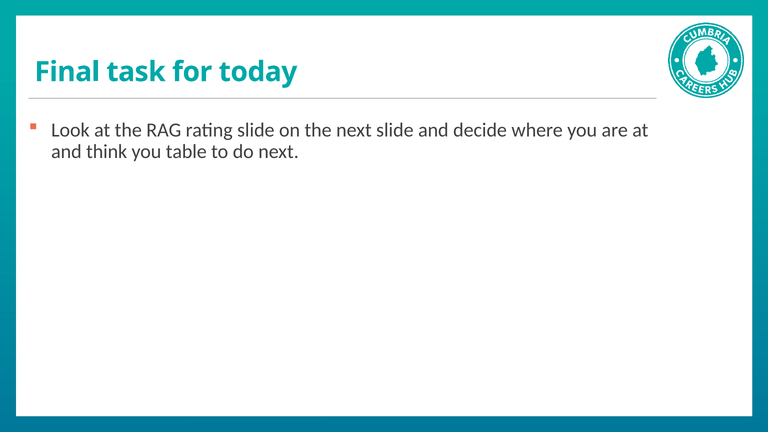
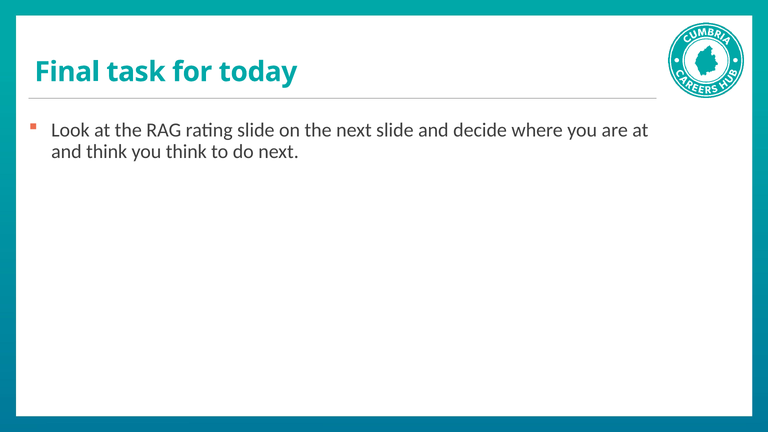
you table: table -> think
